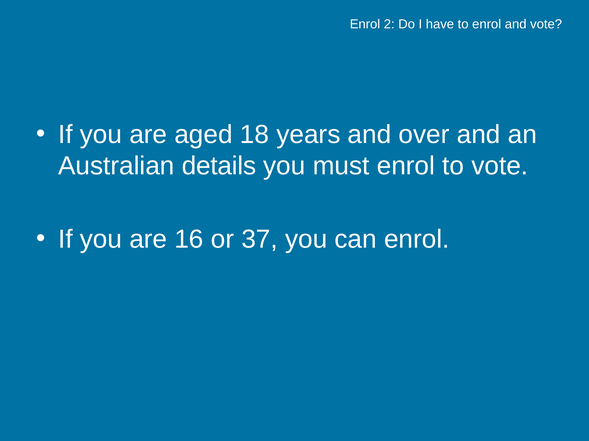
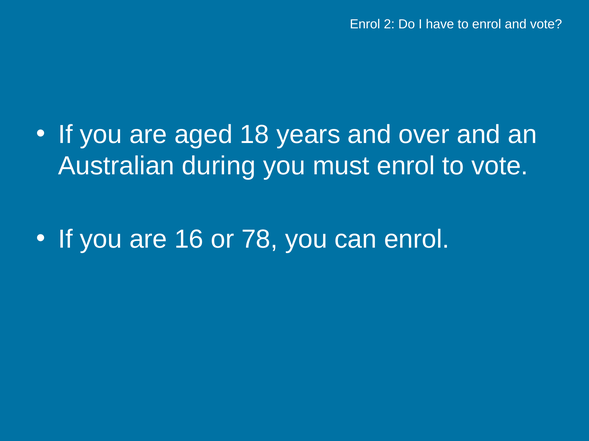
details: details -> during
37: 37 -> 78
